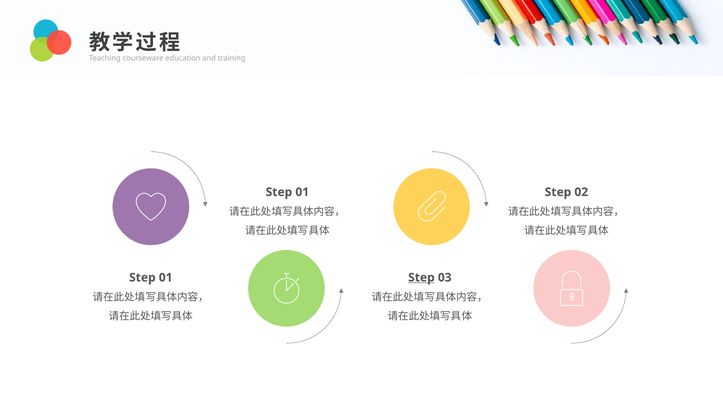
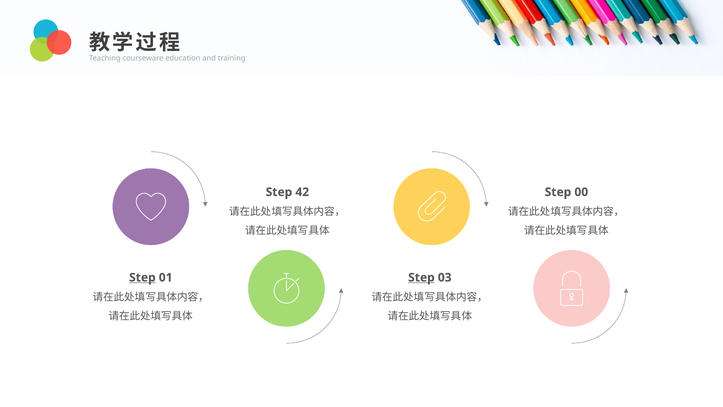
01 at (302, 192): 01 -> 42
02: 02 -> 00
Step at (142, 277) underline: none -> present
